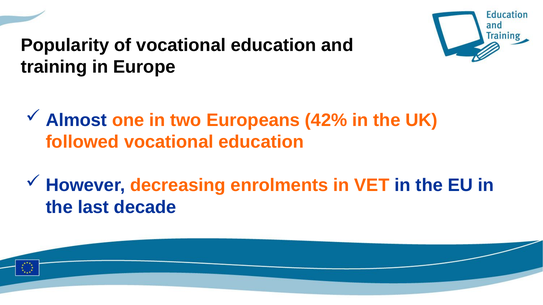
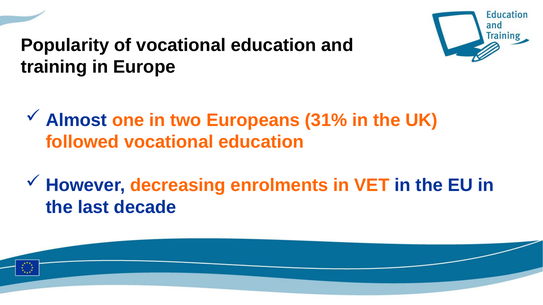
42%: 42% -> 31%
